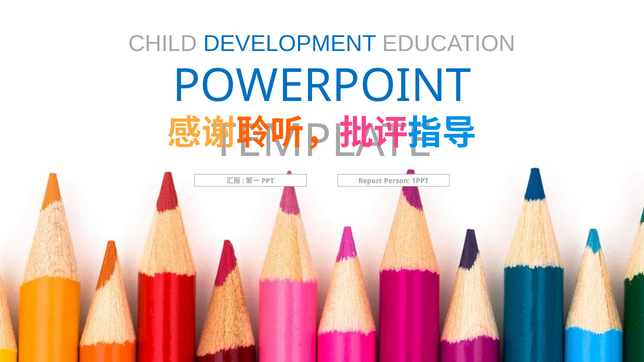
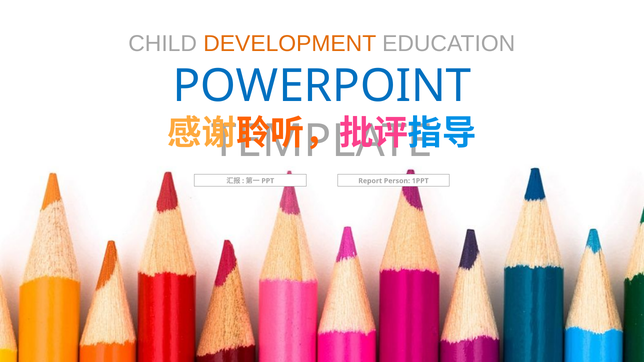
DEVELOPMENT colour: blue -> orange
